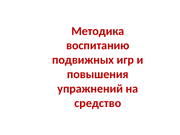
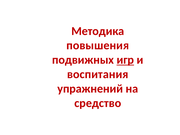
воспитанию: воспитанию -> повышения
игр underline: none -> present
повышения: повышения -> воспитания
